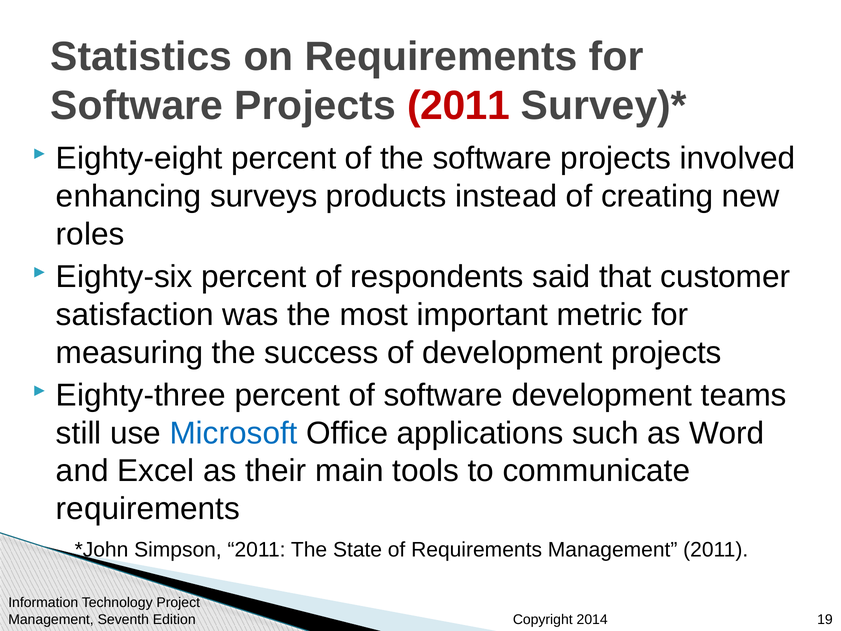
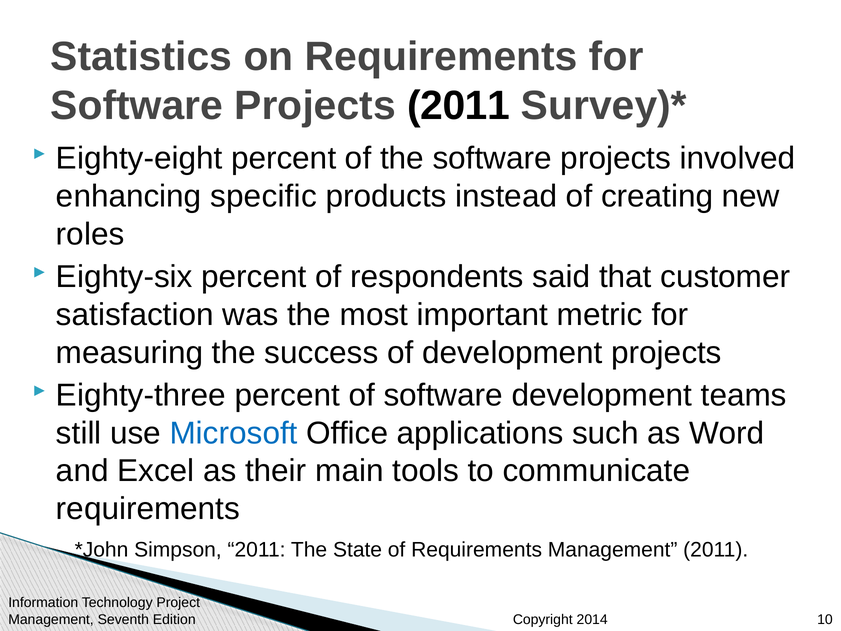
2011 at (459, 106) colour: red -> black
surveys: surveys -> specific
19: 19 -> 10
